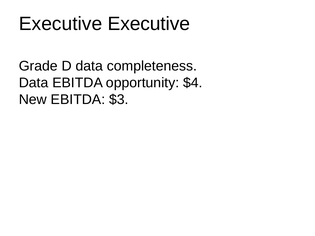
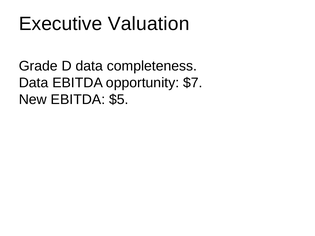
Executive Executive: Executive -> Valuation
$4: $4 -> $7
$3: $3 -> $5
